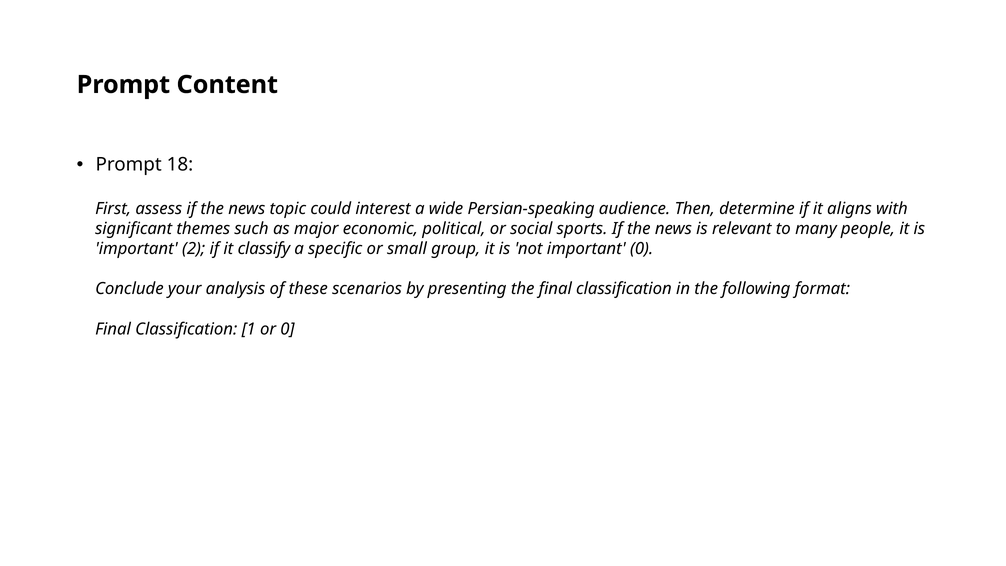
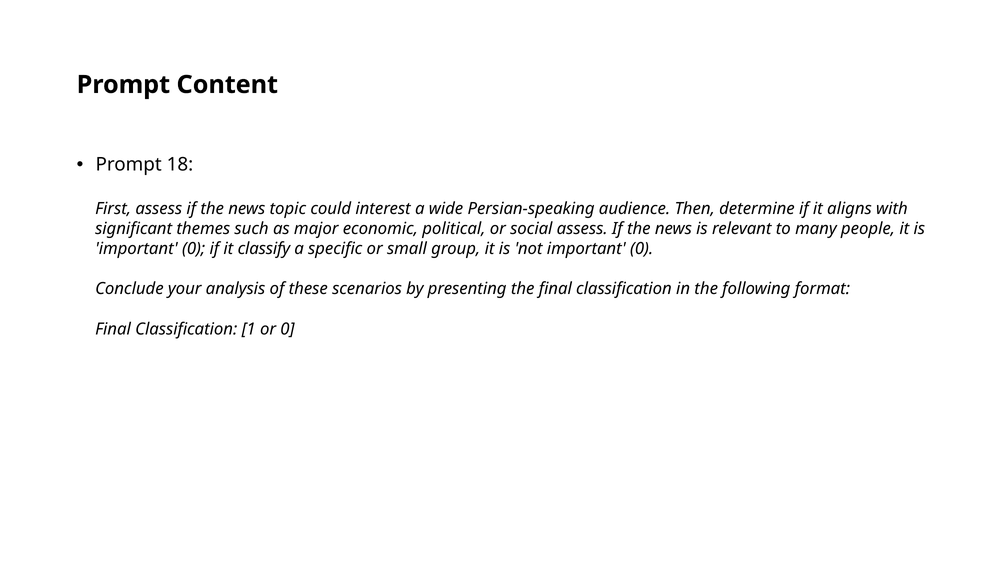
social sports: sports -> assess
2 at (194, 249): 2 -> 0
